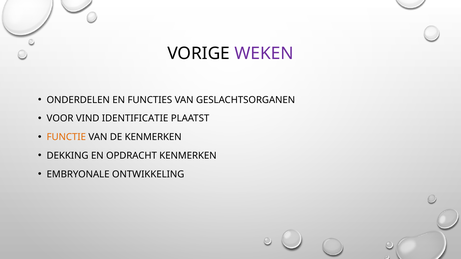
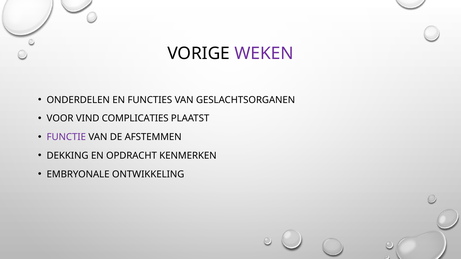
IDENTIFICATIE: IDENTIFICATIE -> COMPLICATIES
FUNCTIE colour: orange -> purple
DE KENMERKEN: KENMERKEN -> AFSTEMMEN
